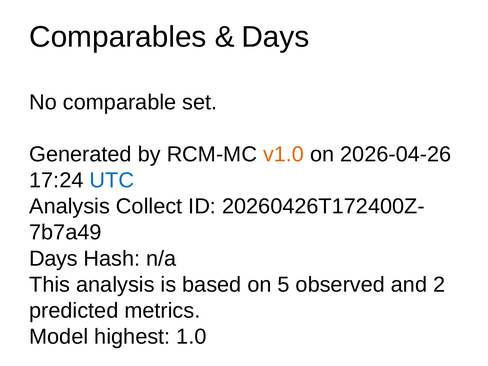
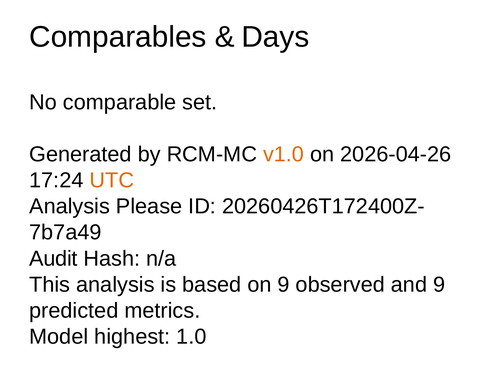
UTC colour: blue -> orange
Collect: Collect -> Please
Days at (53, 259): Days -> Audit
on 5: 5 -> 9
and 2: 2 -> 9
